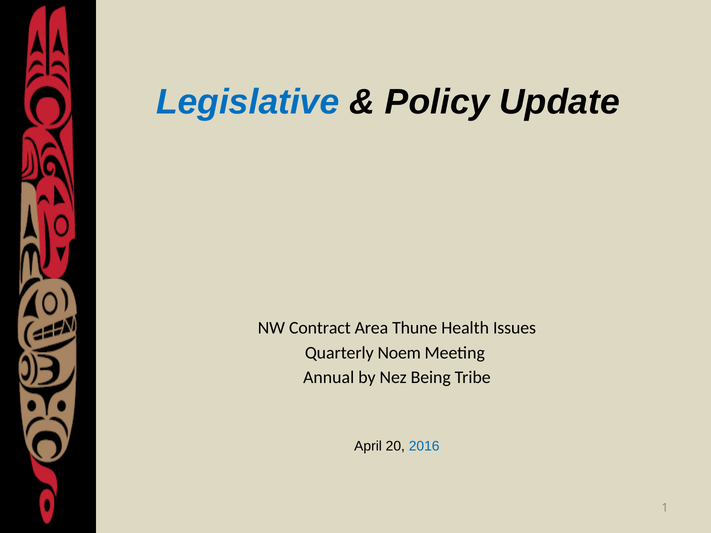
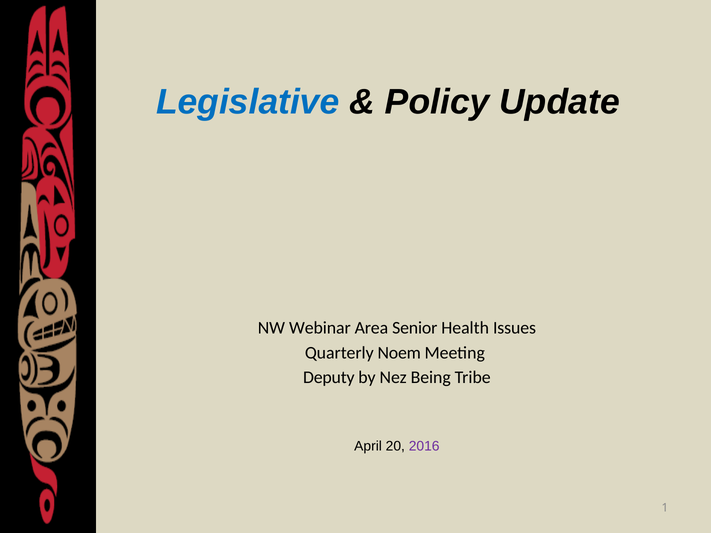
Contract: Contract -> Webinar
Thune: Thune -> Senior
Annual: Annual -> Deputy
2016 colour: blue -> purple
